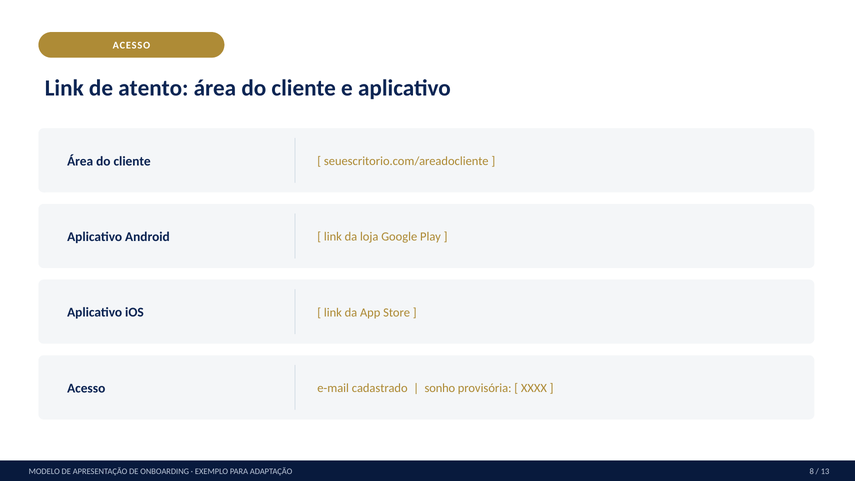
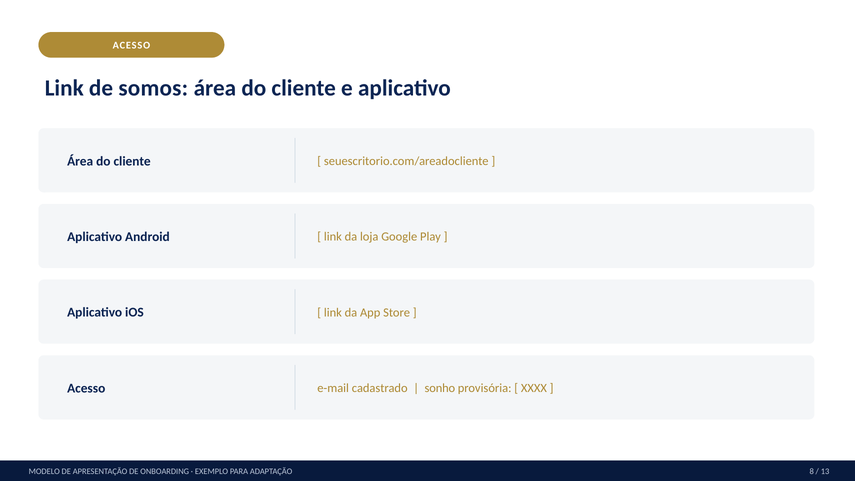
atento: atento -> somos
